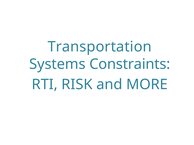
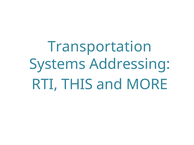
Constraints: Constraints -> Addressing
RISK: RISK -> THIS
